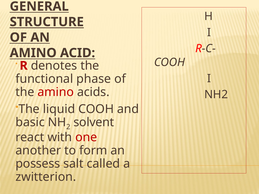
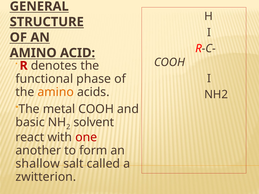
amino at (56, 92) colour: red -> orange
liquid: liquid -> metal
possess: possess -> shallow
